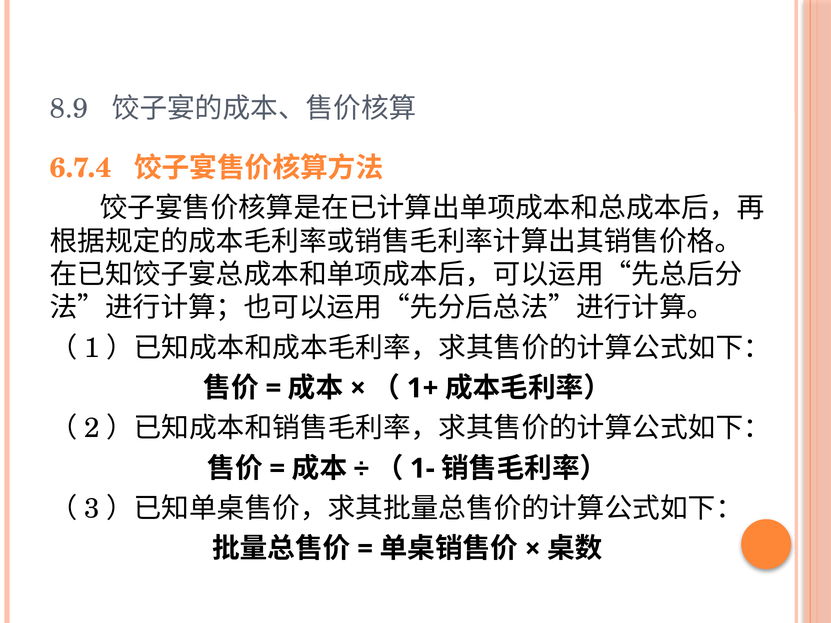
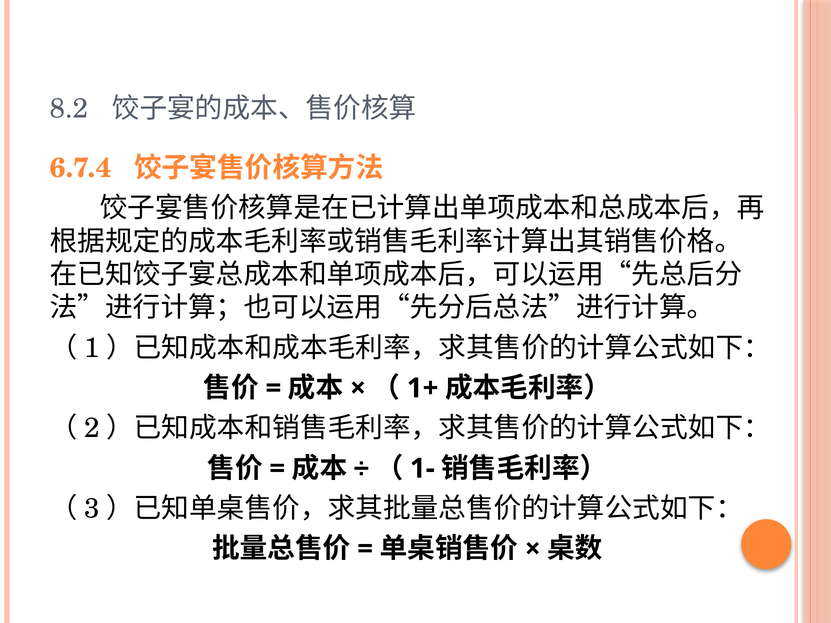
8.9: 8.9 -> 8.2
